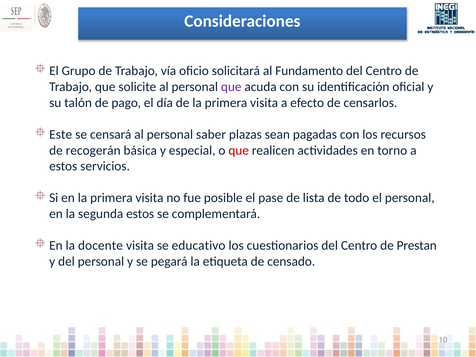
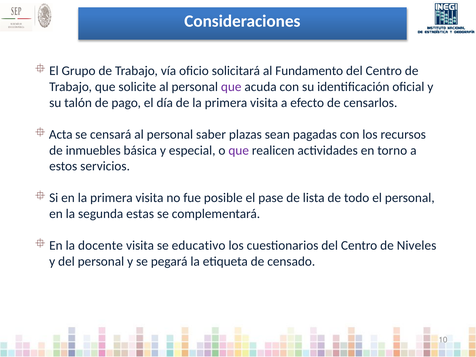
Este: Este -> Acta
recogerán: recogerán -> inmuebles
que at (239, 150) colour: red -> purple
segunda estos: estos -> estas
Prestan: Prestan -> Niveles
